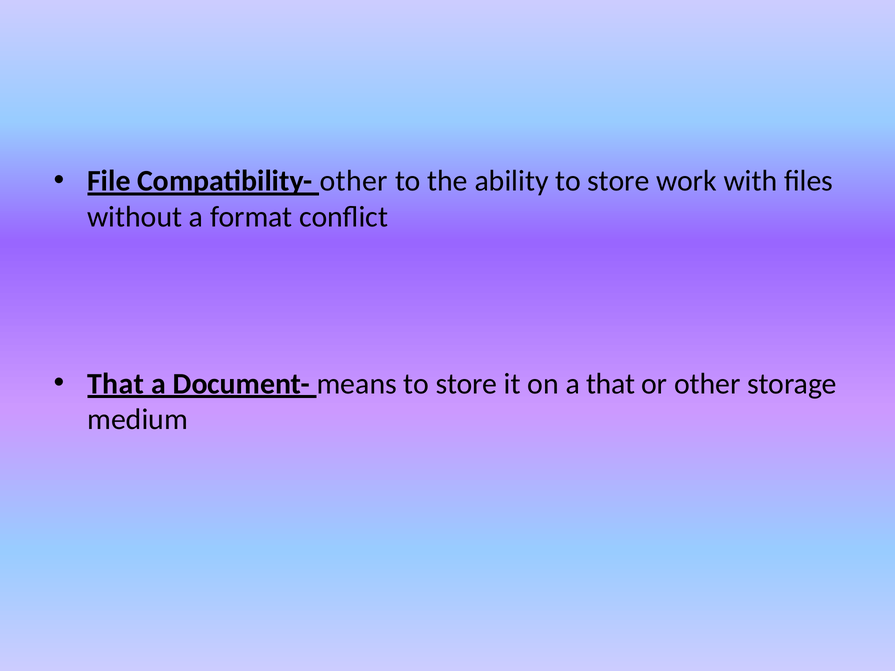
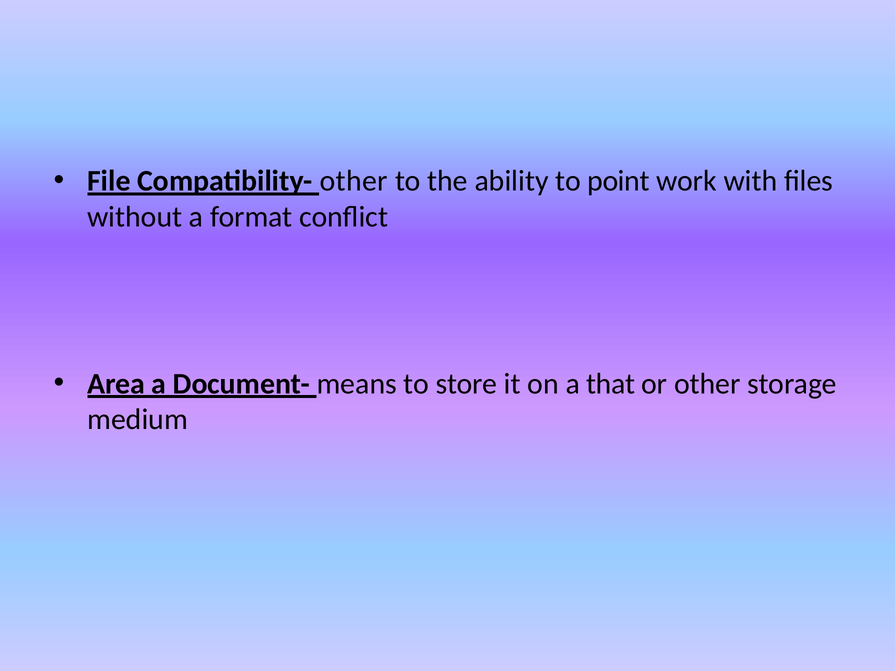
ability to store: store -> point
That at (116, 384): That -> Area
